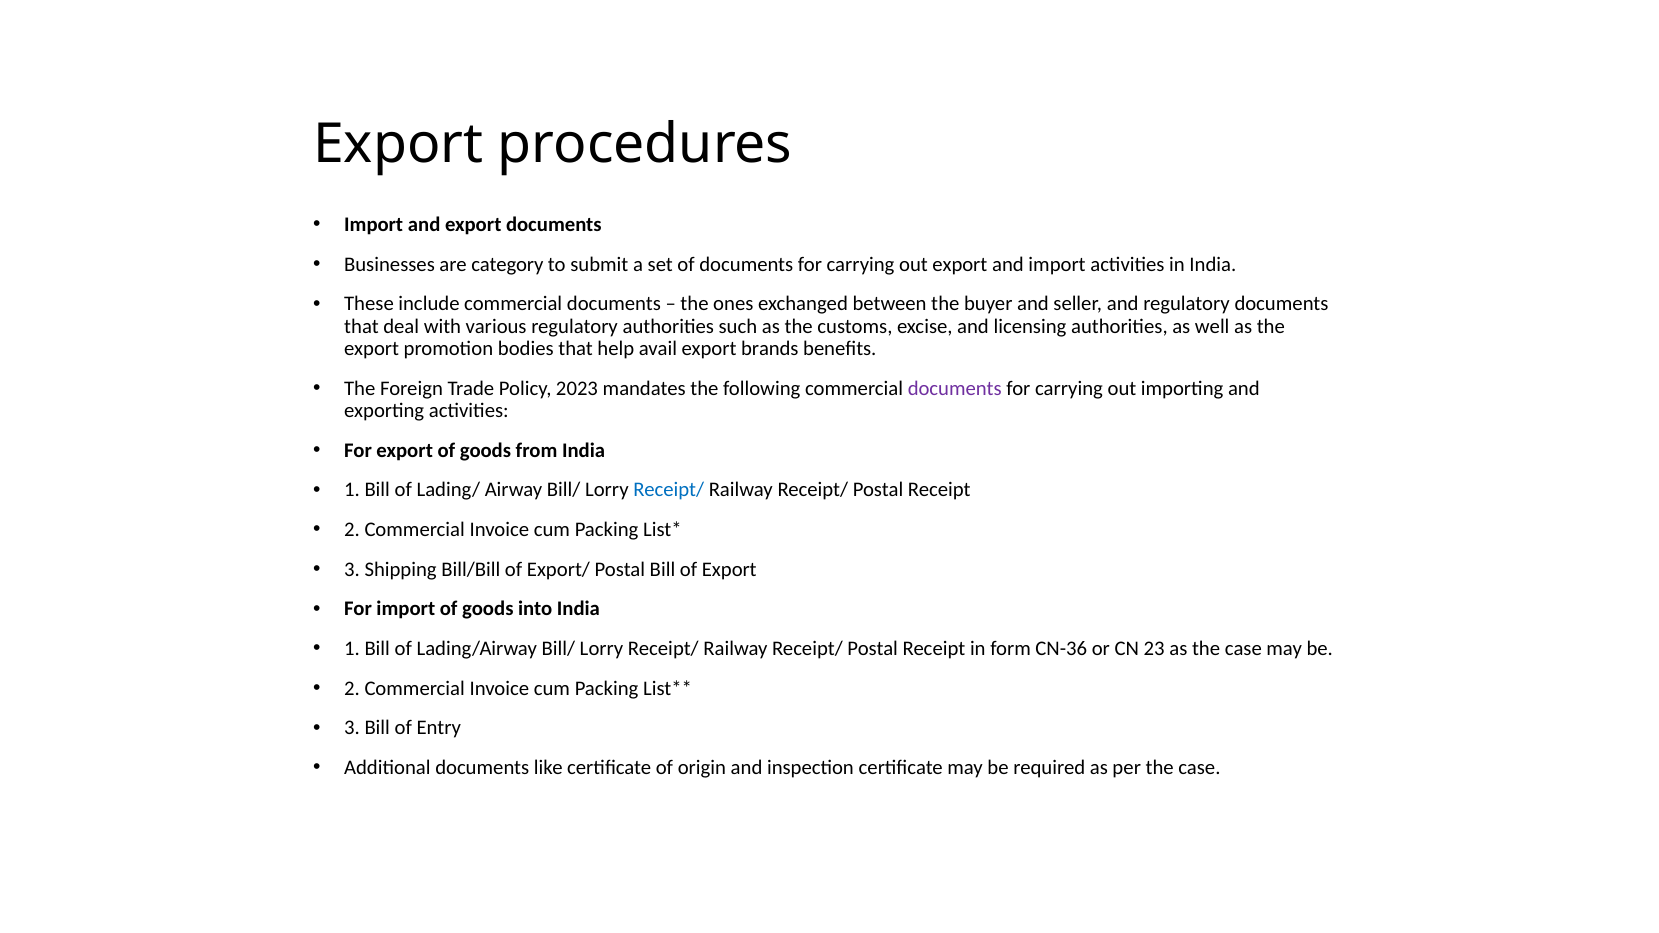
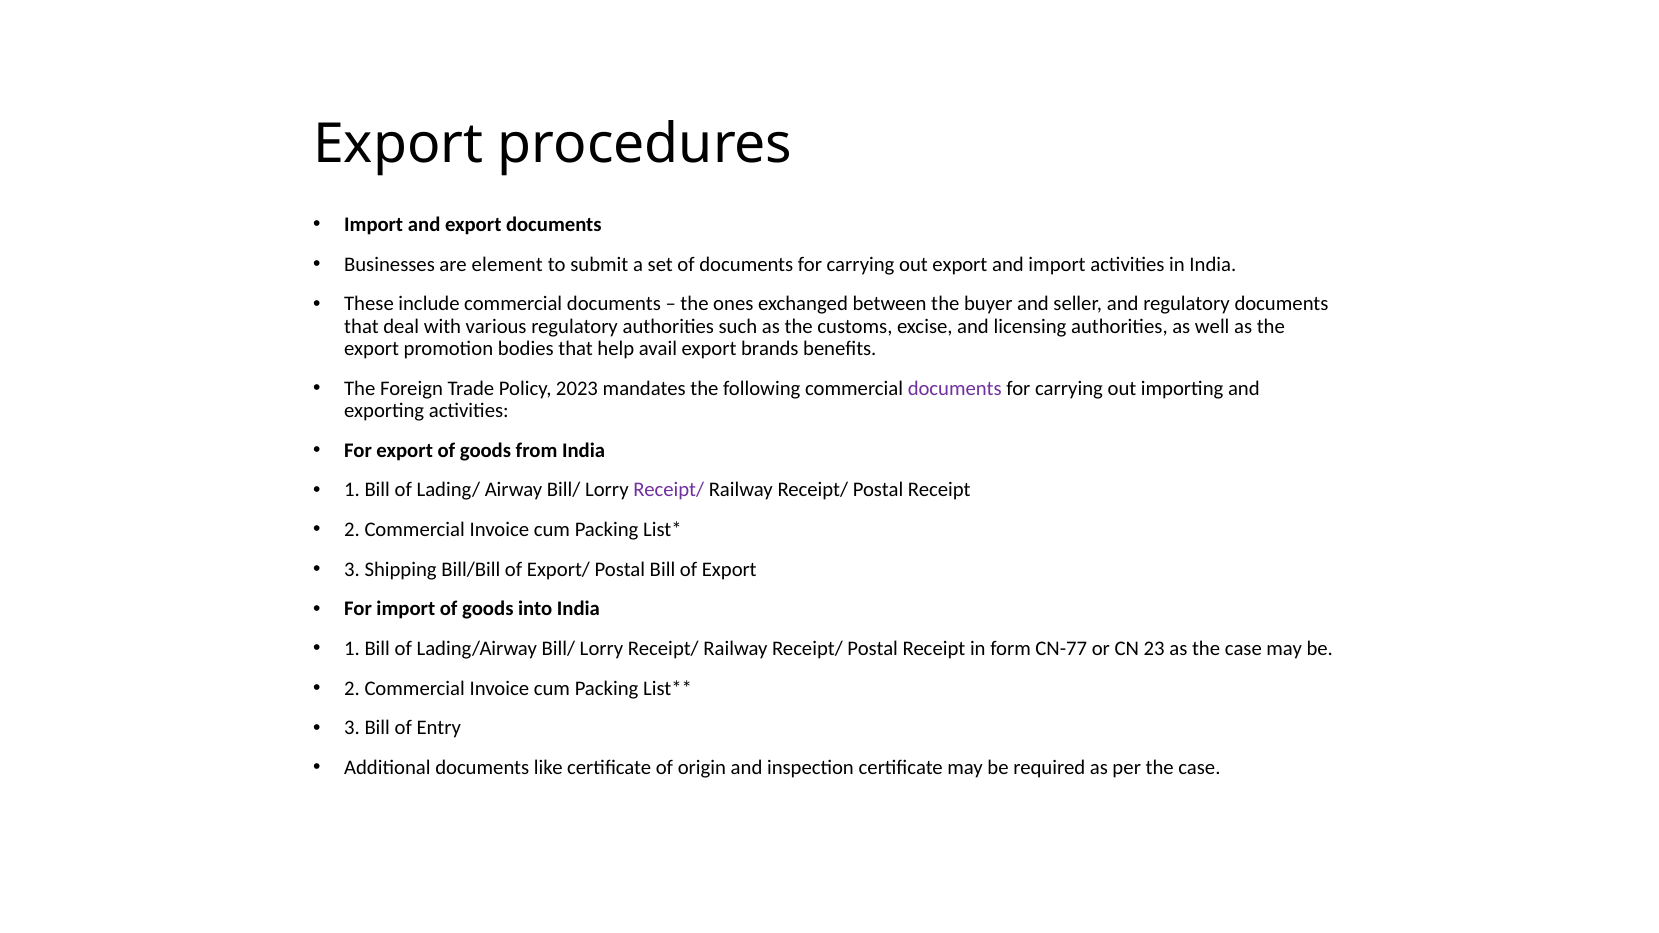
category: category -> element
Receipt/ at (669, 490) colour: blue -> purple
CN-36: CN-36 -> CN-77
